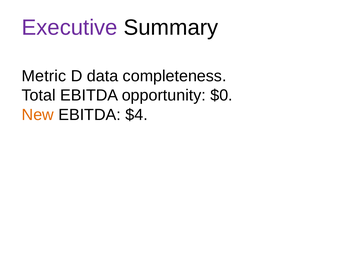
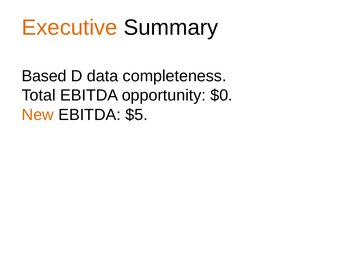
Executive colour: purple -> orange
Metric: Metric -> Based
$4: $4 -> $5
